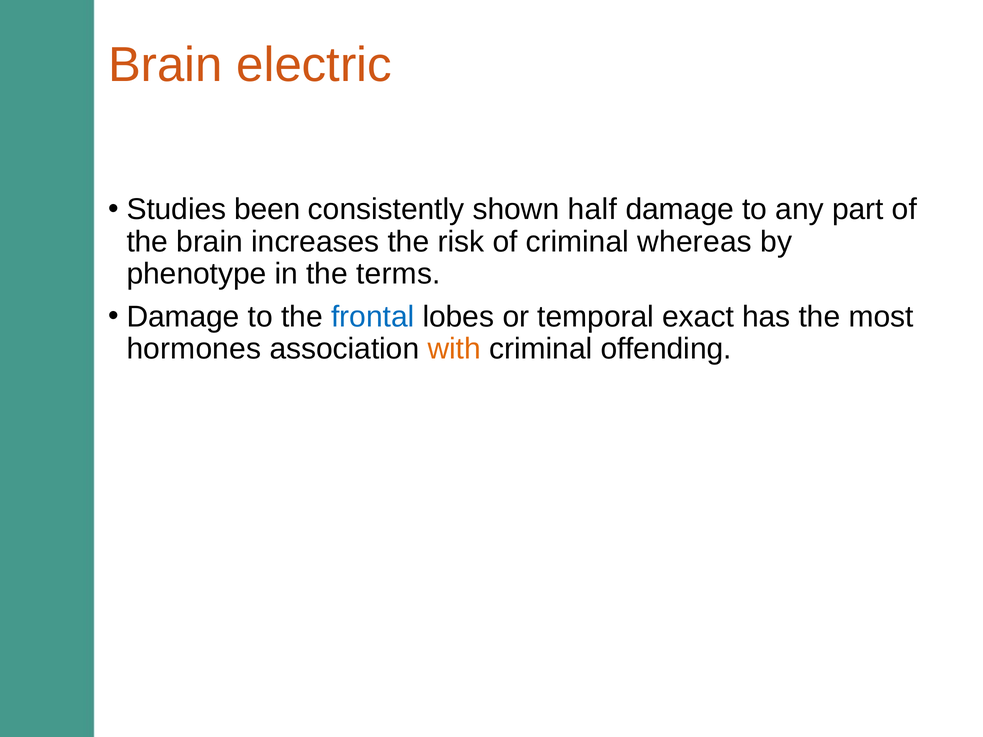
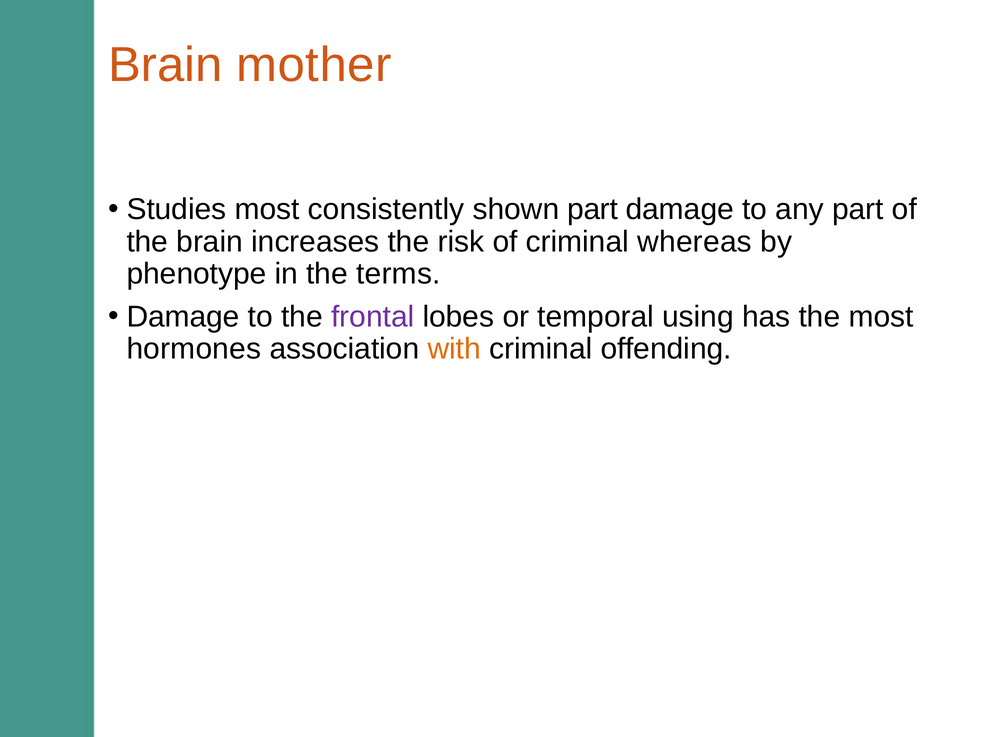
electric: electric -> mother
Studies been: been -> most
shown half: half -> part
frontal colour: blue -> purple
exact: exact -> using
